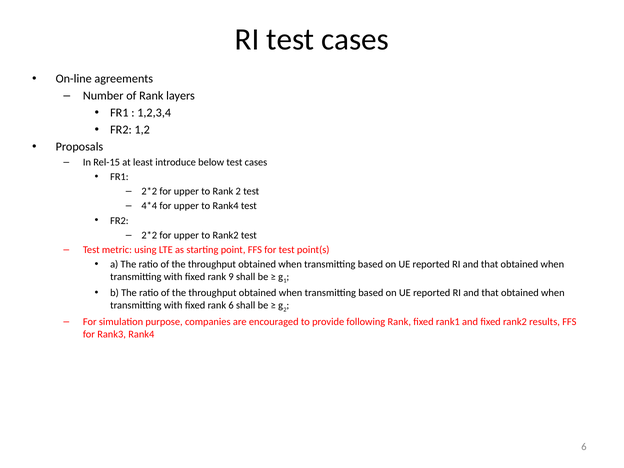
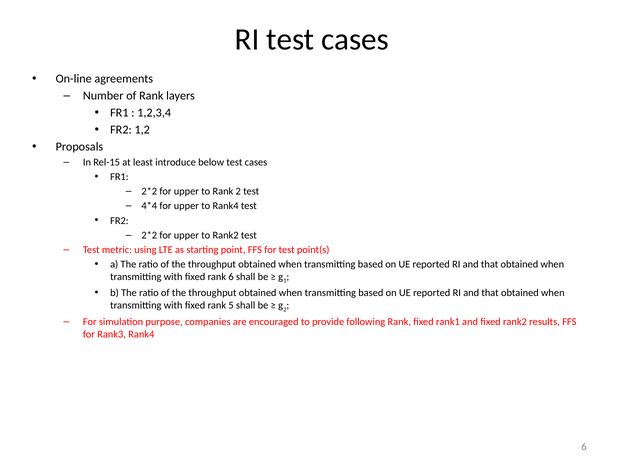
rank 9: 9 -> 6
rank 6: 6 -> 5
